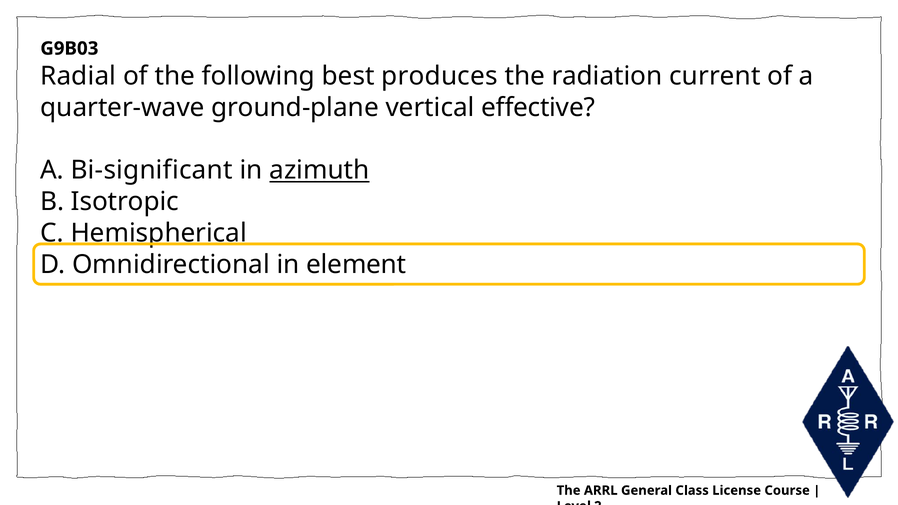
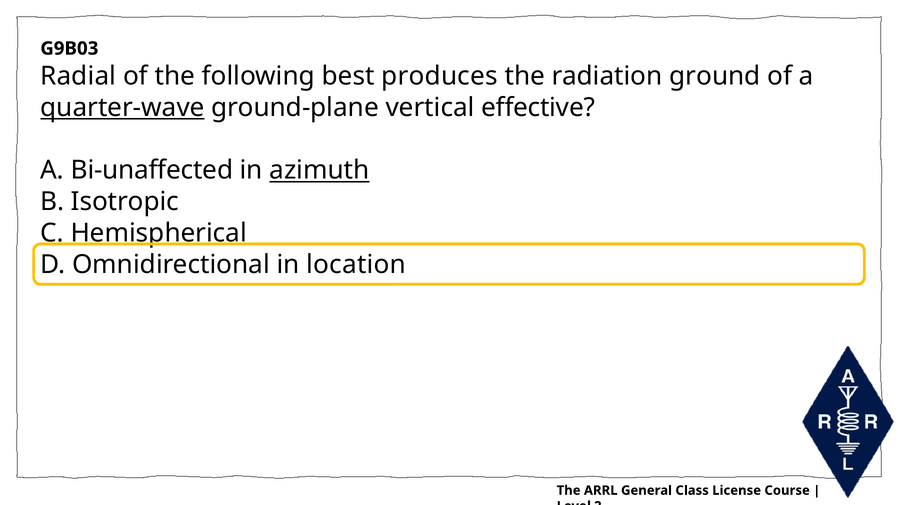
current: current -> ground
quarter-wave underline: none -> present
Bi-significant: Bi-significant -> Bi-unaffected
element: element -> location
